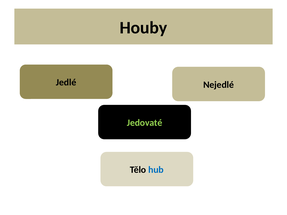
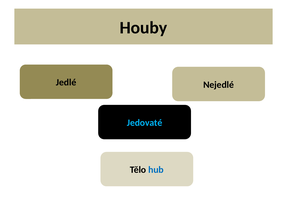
Jedovaté colour: light green -> light blue
